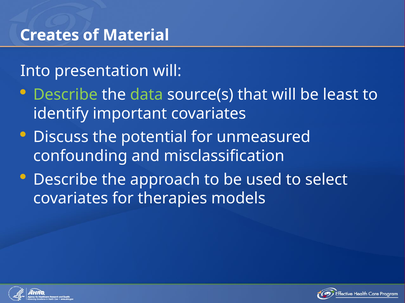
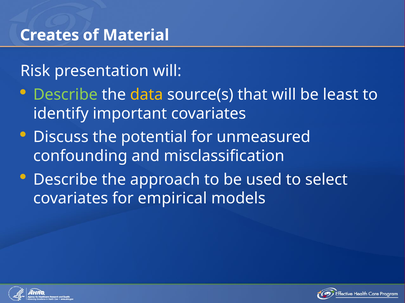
Into: Into -> Risk
data colour: light green -> yellow
therapies: therapies -> empirical
